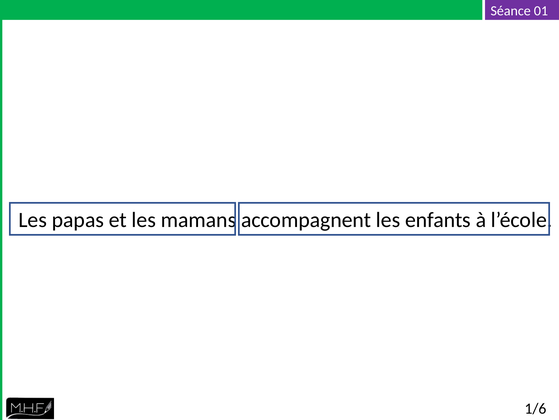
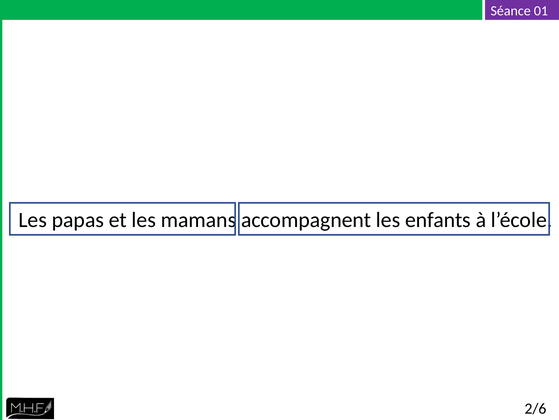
1/6: 1/6 -> 2/6
